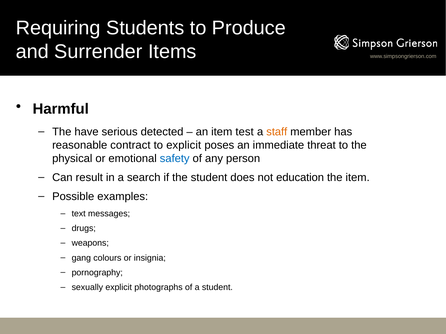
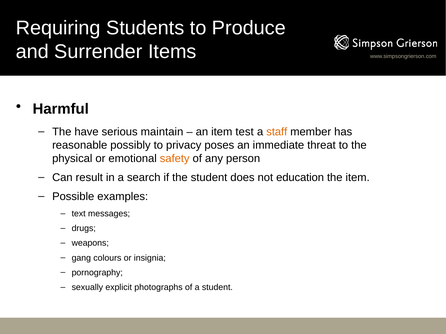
detected: detected -> maintain
contract: contract -> possibly
to explicit: explicit -> privacy
safety colour: blue -> orange
